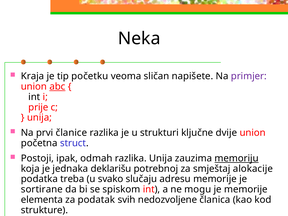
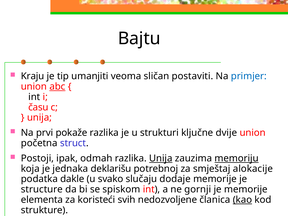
Neka: Neka -> Bajtu
Kraja: Kraja -> Kraju
početku: početku -> umanjiti
napišete: napišete -> postaviti
primjer colour: purple -> blue
prije: prije -> času
članice: članice -> pokaže
Unija at (161, 158) underline: none -> present
treba: treba -> dakle
adresu: adresu -> dodaje
sortirane: sortirane -> structure
mogu: mogu -> gornji
podatak: podatak -> koristeći
kao underline: none -> present
